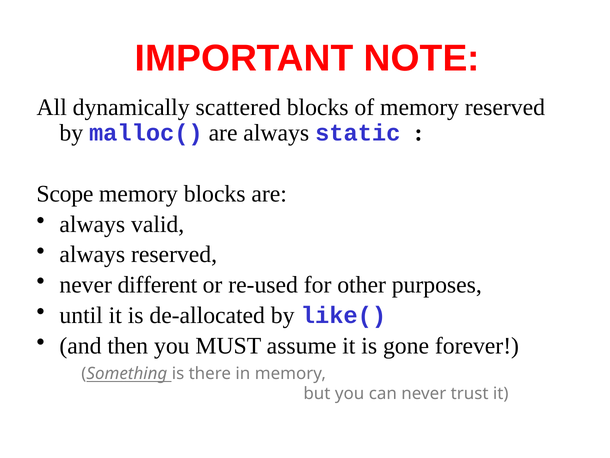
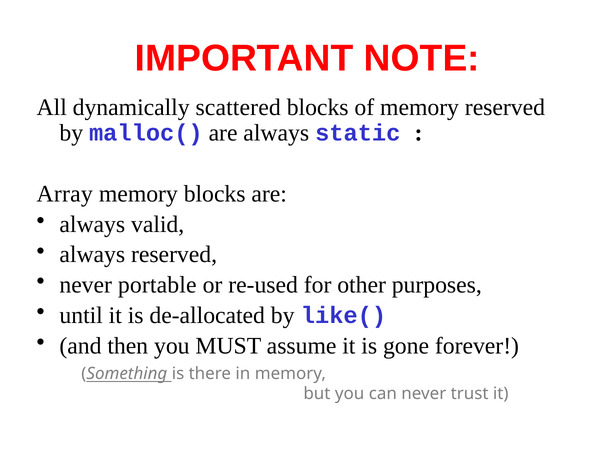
Scope: Scope -> Array
different: different -> portable
